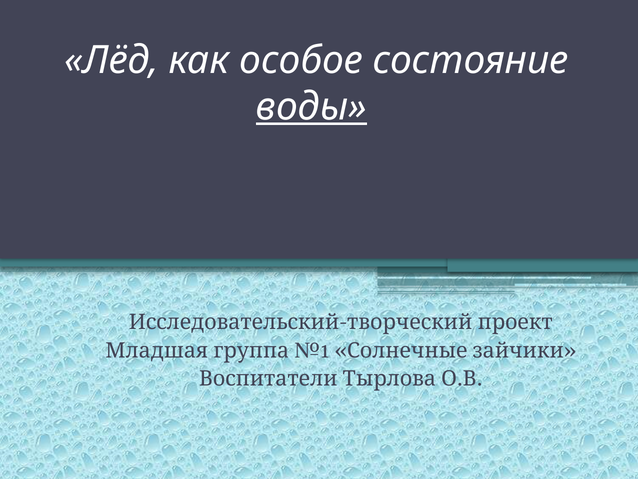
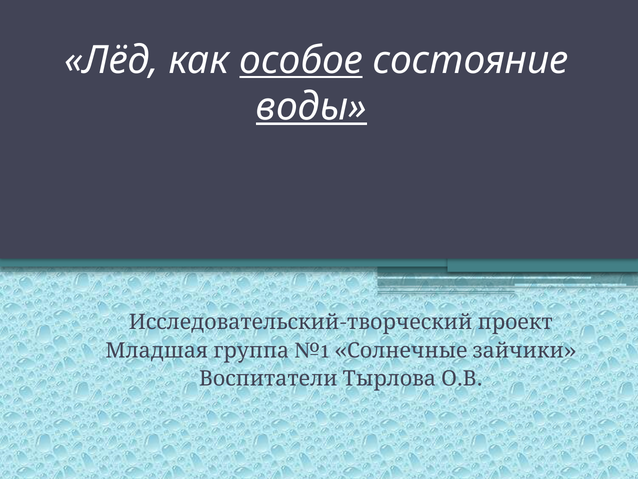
особое underline: none -> present
